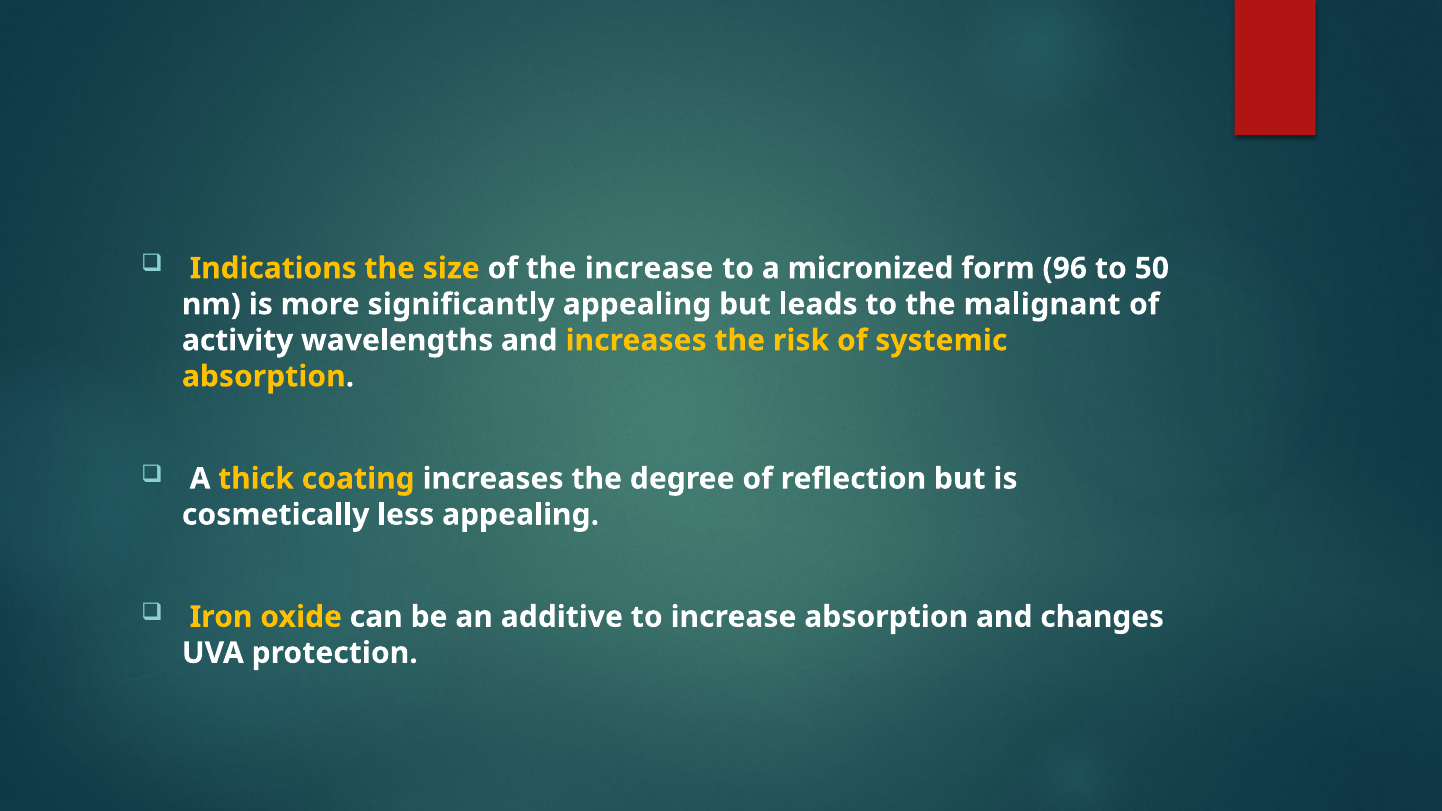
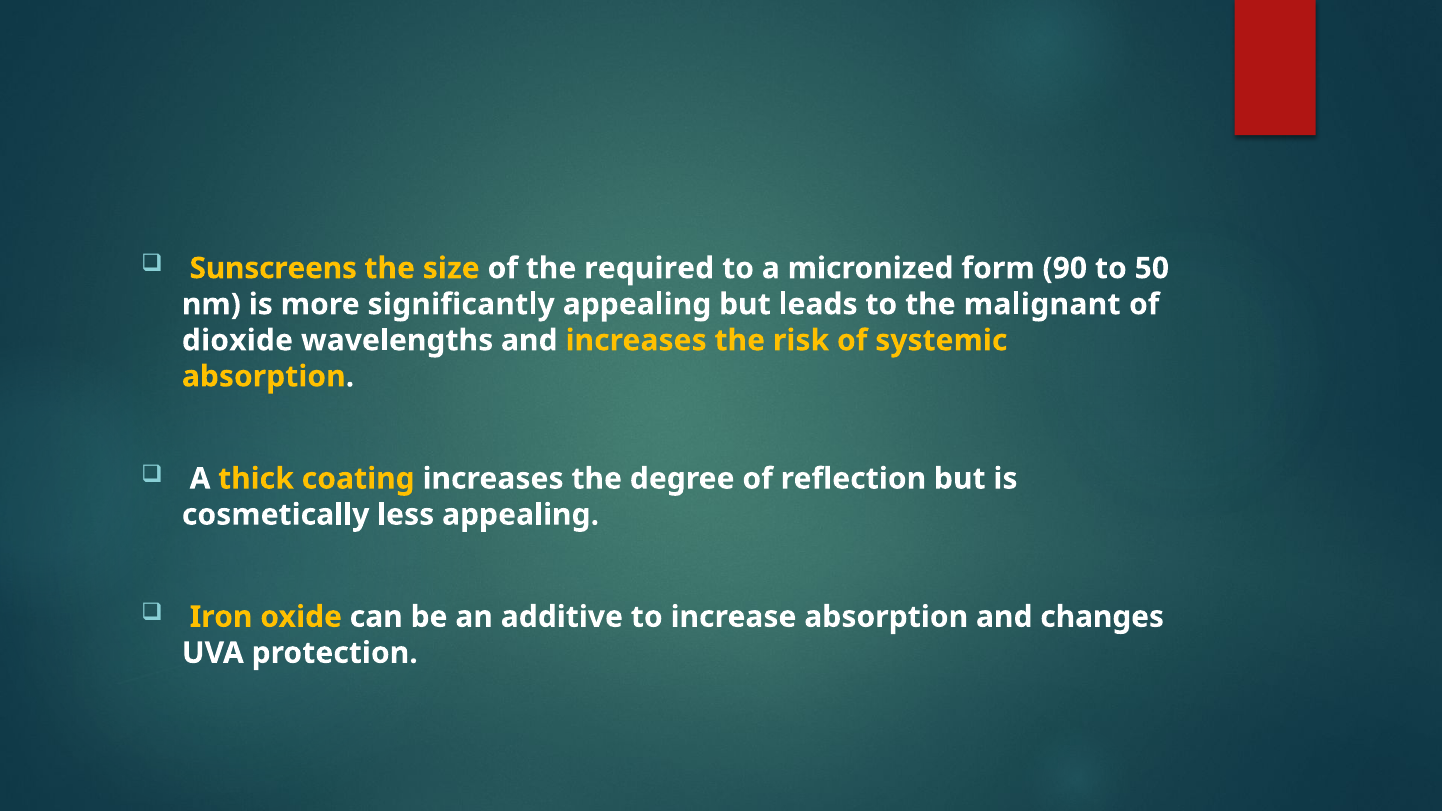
Indications: Indications -> Sunscreens
the increase: increase -> required
96: 96 -> 90
activity: activity -> dioxide
